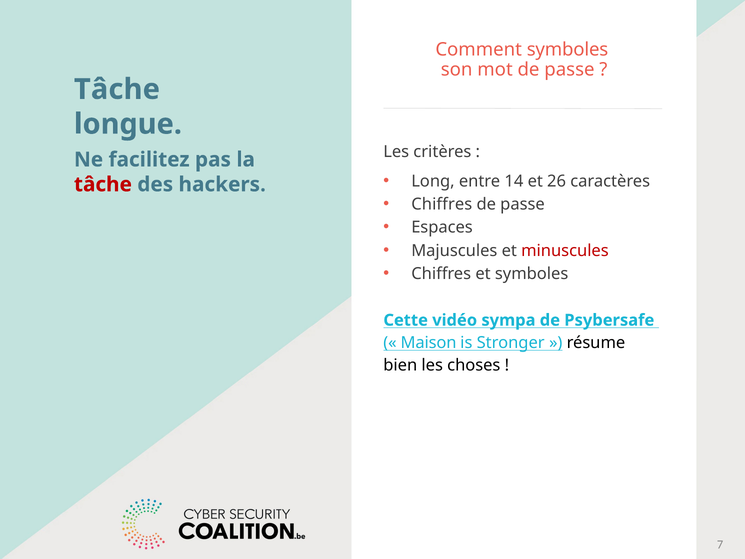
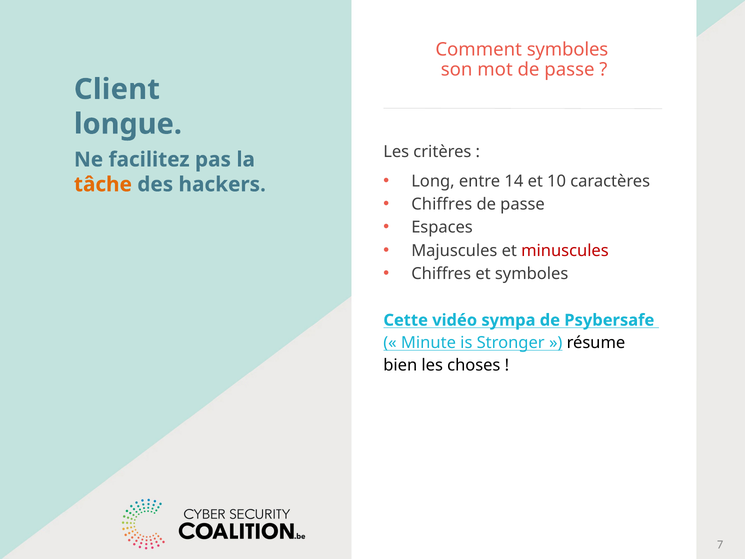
Tâche at (117, 89): Tâche -> Client
26: 26 -> 10
tâche at (103, 184) colour: red -> orange
Maison: Maison -> Minute
